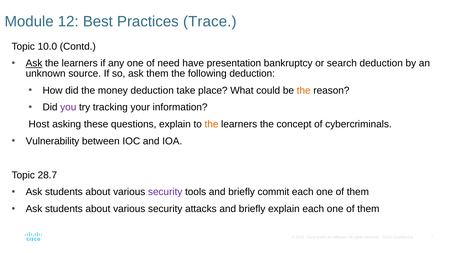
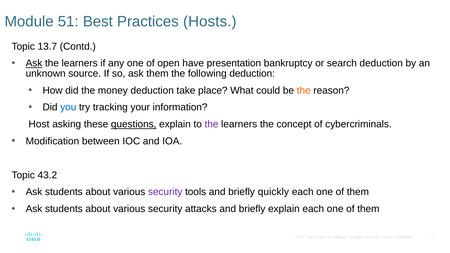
12: 12 -> 51
Trace: Trace -> Hosts
10.0: 10.0 -> 13.7
need: need -> open
you colour: purple -> blue
questions underline: none -> present
the at (212, 124) colour: orange -> purple
Vulnerability: Vulnerability -> Modification
28.7: 28.7 -> 43.2
commit: commit -> quickly
